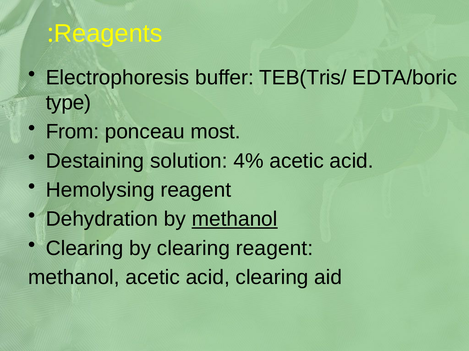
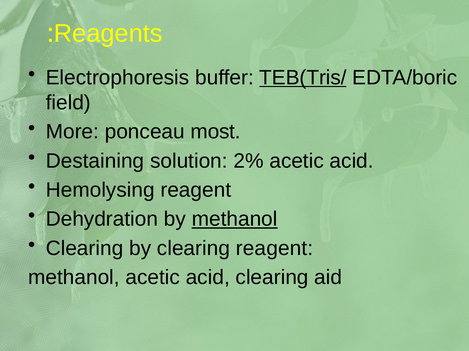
TEB(Tris/ underline: none -> present
type: type -> field
From: From -> More
4%: 4% -> 2%
